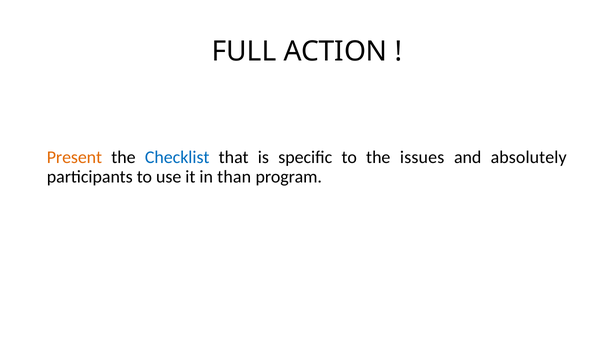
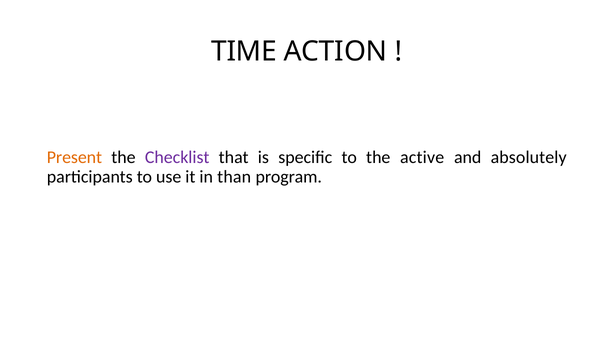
FULL: FULL -> TIME
Checklist colour: blue -> purple
issues: issues -> active
